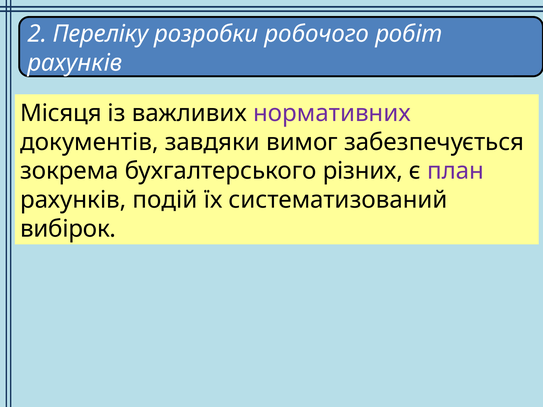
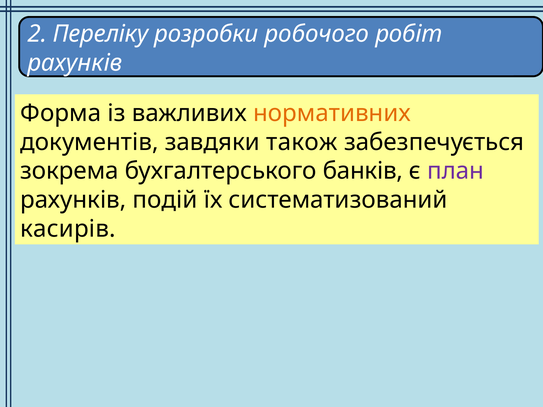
Місяця: Місяця -> Форма
нормативних colour: purple -> orange
вимог: вимог -> також
різних: різних -> банків
вибірок: вибірок -> касирів
